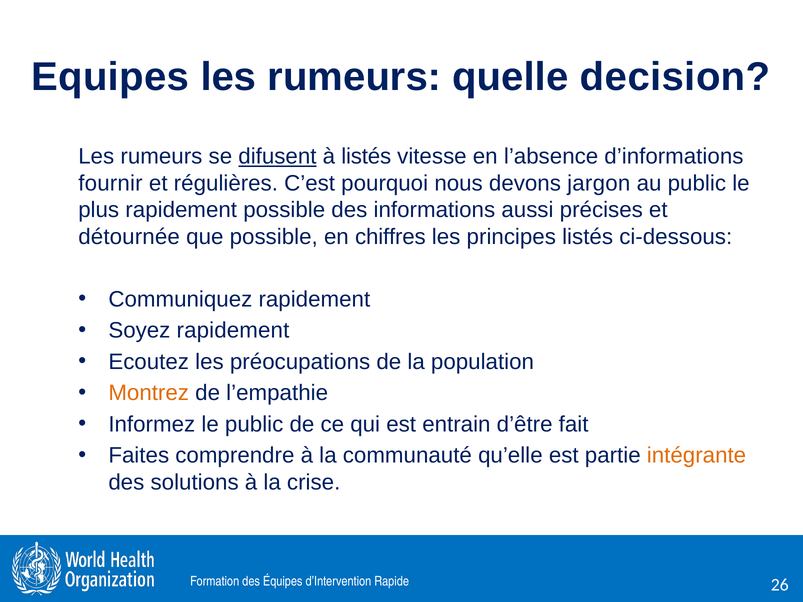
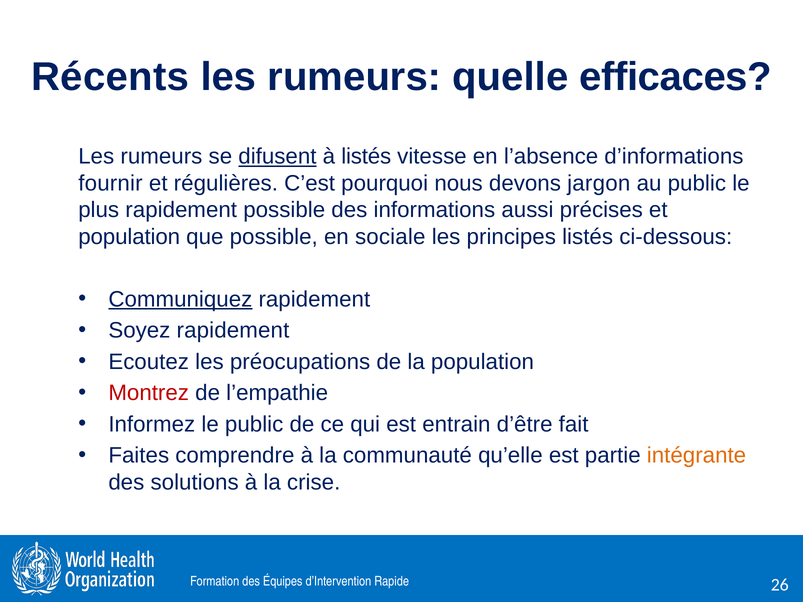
Equipes: Equipes -> Récents
decision: decision -> efficaces
détournée at (129, 237): détournée -> population
chiffres: chiffres -> sociale
Communiquez underline: none -> present
Montrez colour: orange -> red
